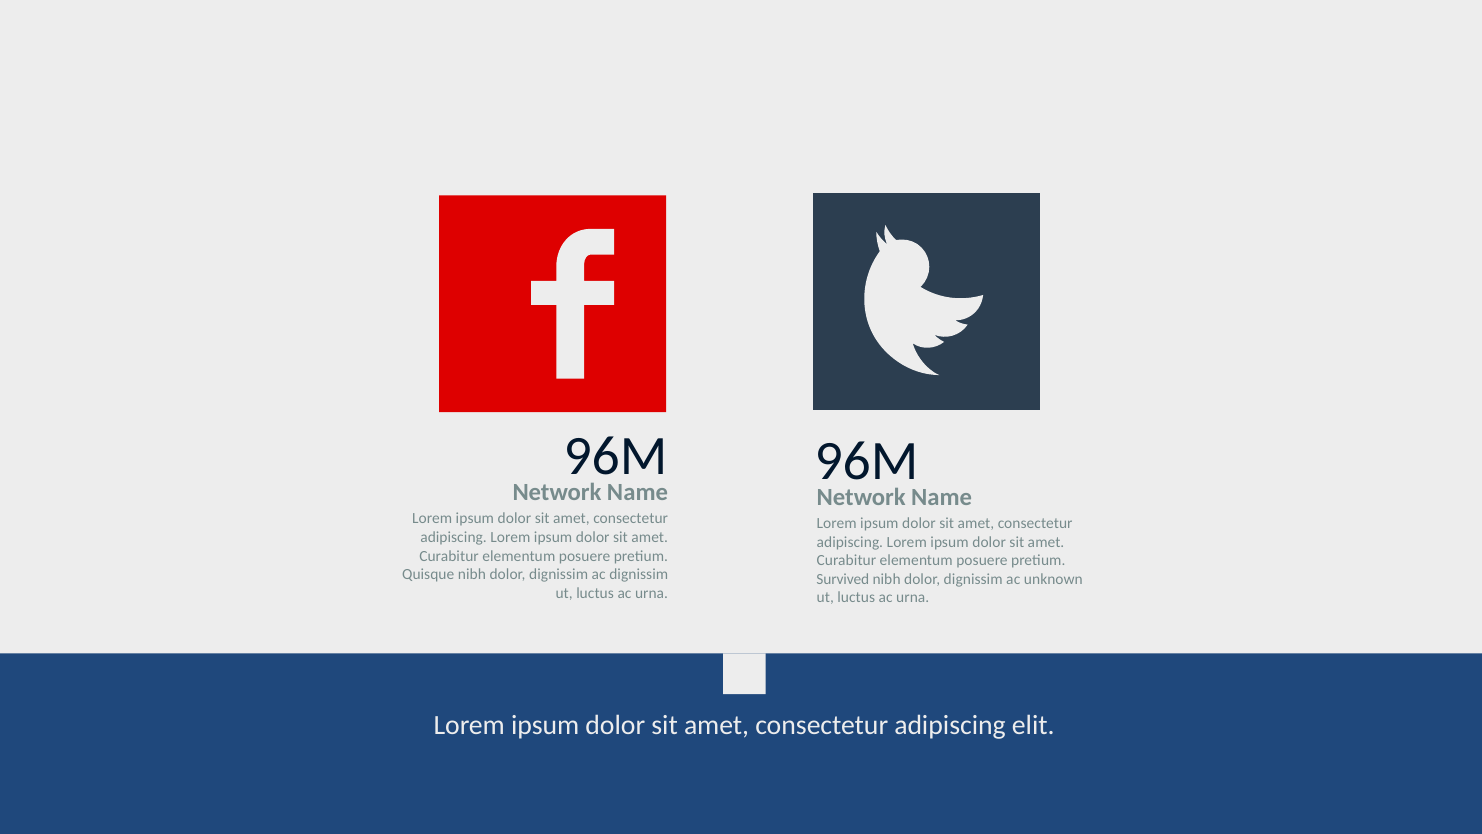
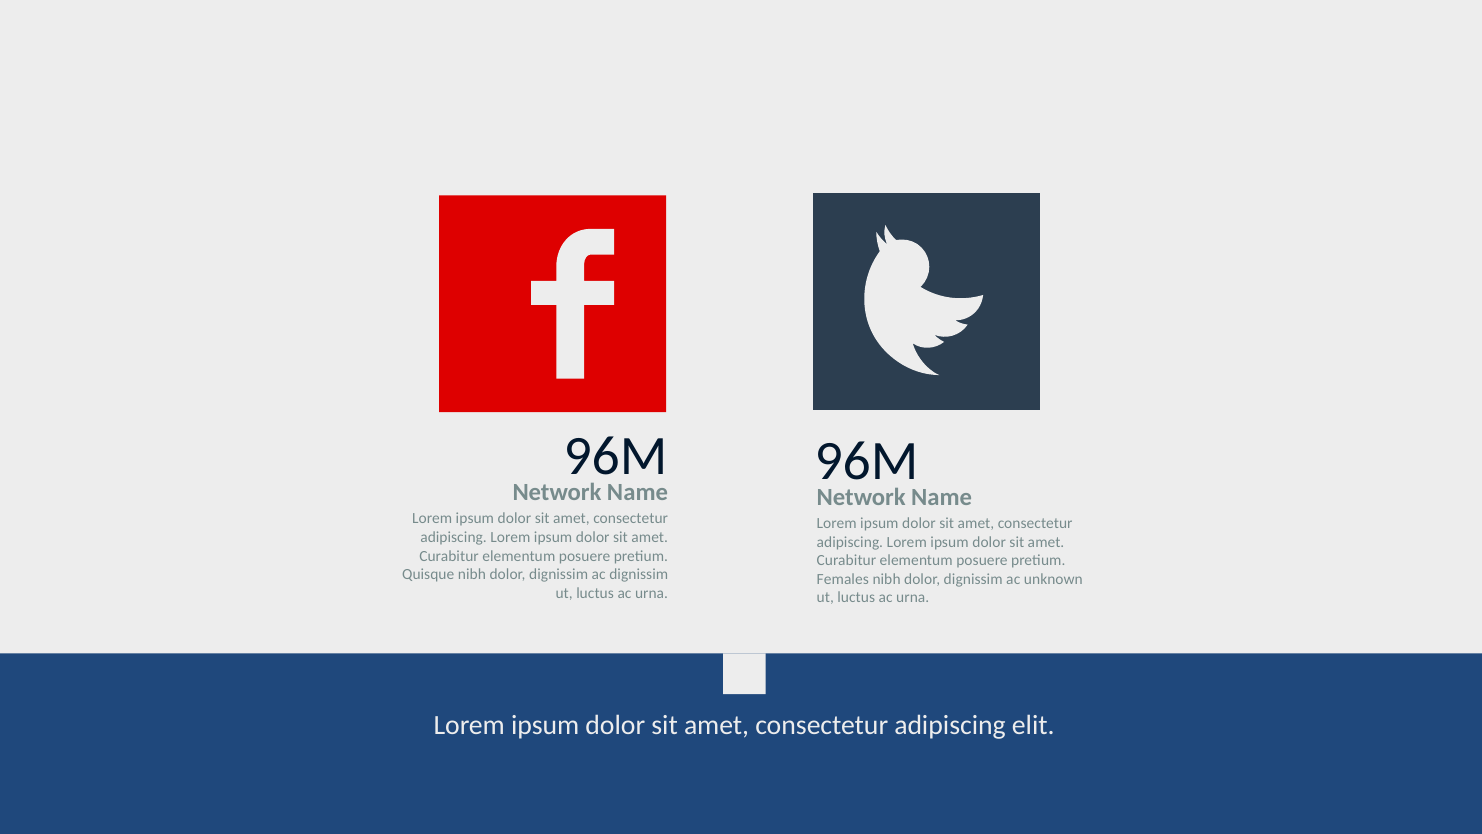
Survived: Survived -> Females
